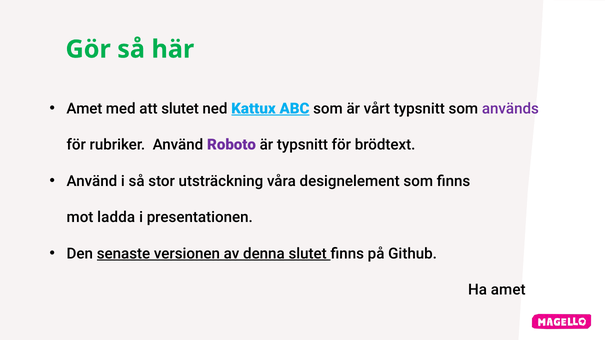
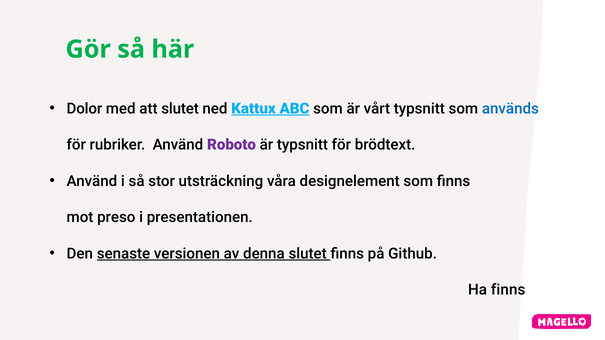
Amet at (84, 109): Amet -> Dolor
används colour: purple -> blue
ladda: ladda -> preso
Ha amet: amet -> finns
